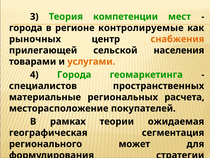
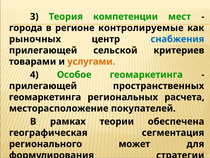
снабжения colour: orange -> blue
населения: населения -> критериев
4 Города: Города -> Особое
специалистов at (43, 86): специалистов -> прилегающей
материальные at (45, 97): материальные -> геомаркетинга
ожидаемая: ожидаемая -> обеспечена
